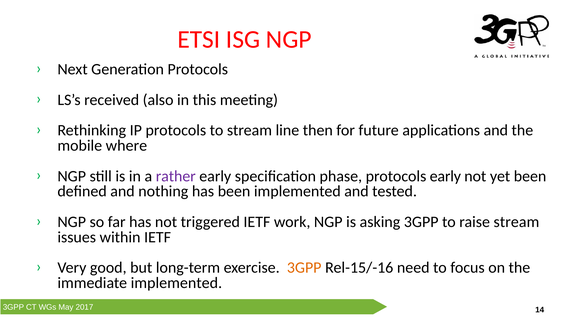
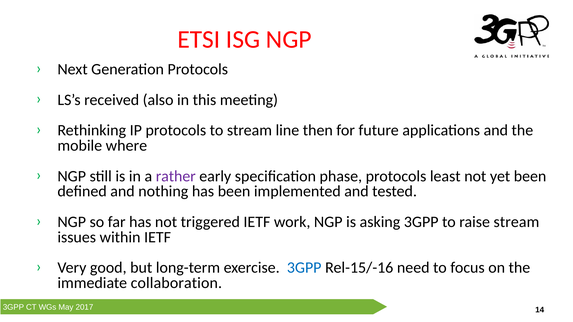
protocols early: early -> least
3GPP at (304, 268) colour: orange -> blue
immediate implemented: implemented -> collaboration
